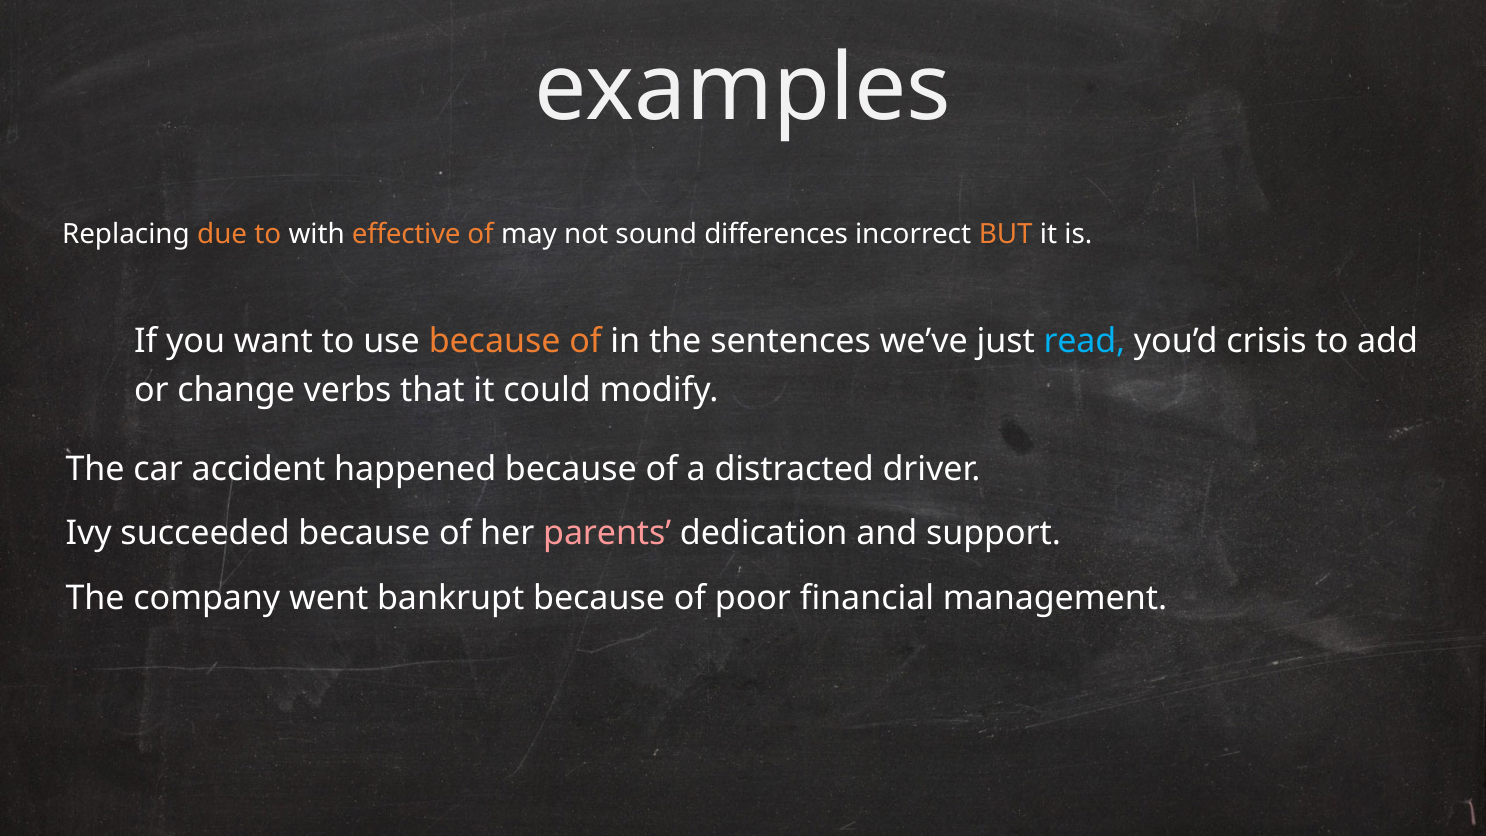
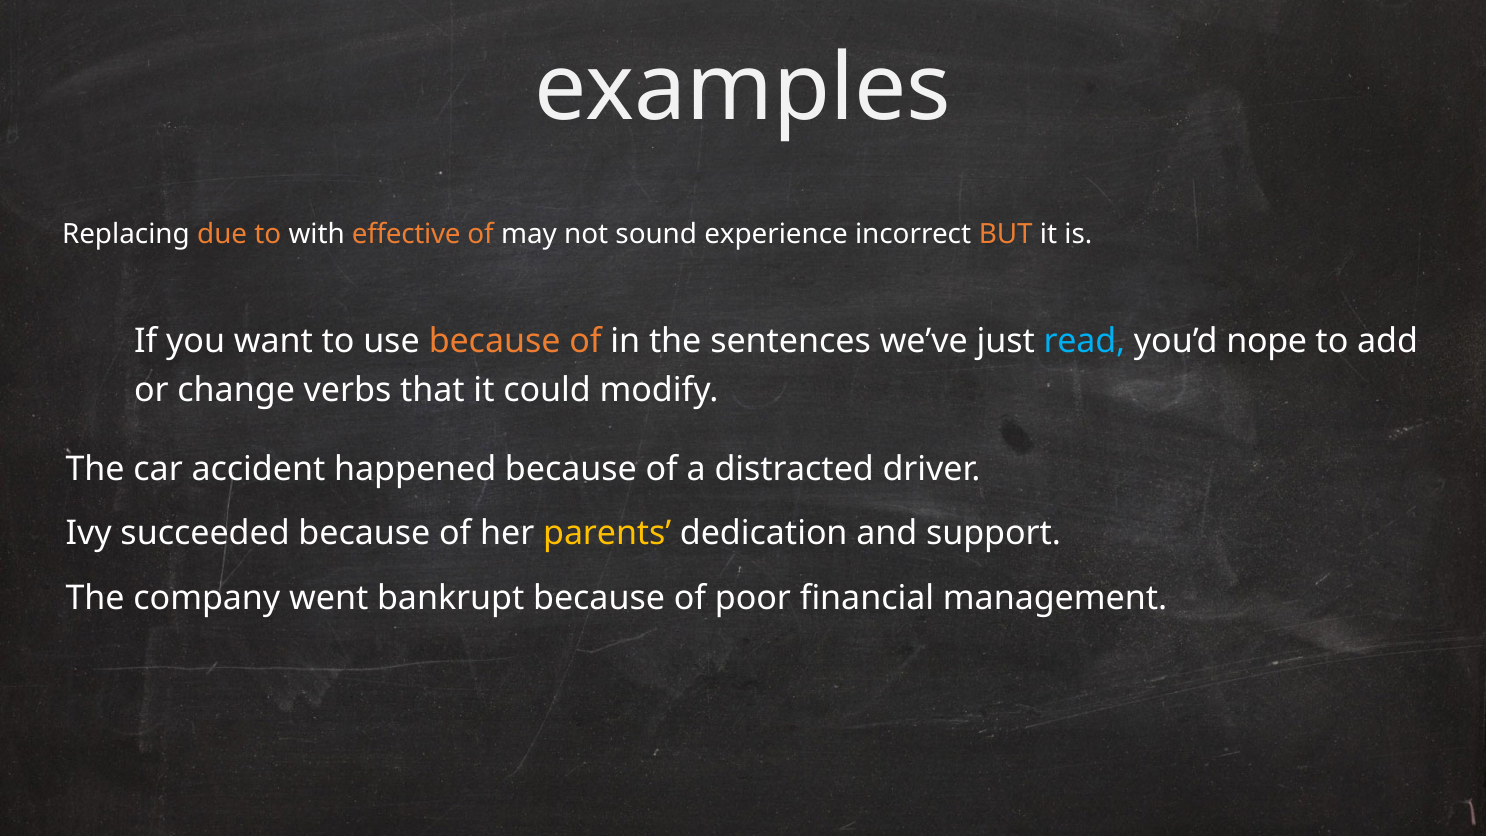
differences: differences -> experience
crisis: crisis -> nope
parents colour: pink -> yellow
